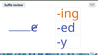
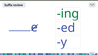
ing colour: orange -> green
